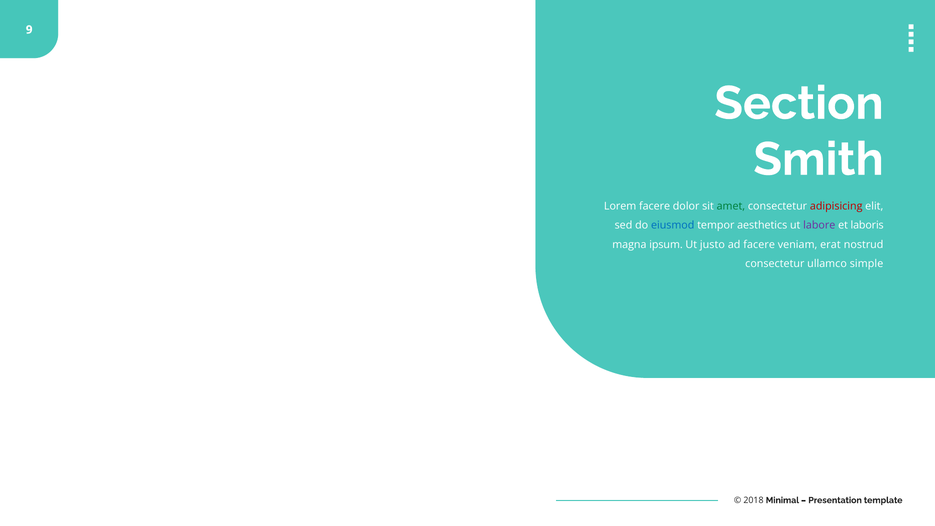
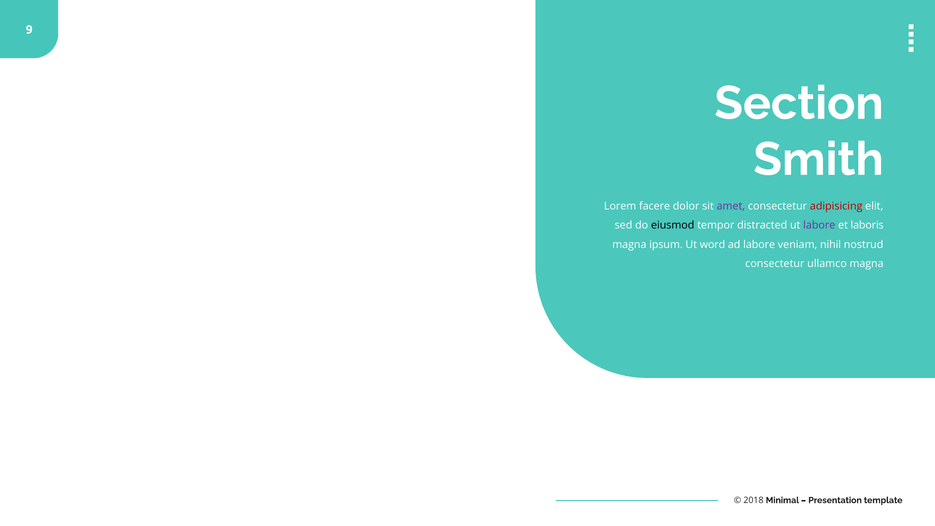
amet colour: green -> purple
eiusmod colour: blue -> black
aesthetics: aesthetics -> distracted
justo: justo -> word
ad facere: facere -> labore
erat: erat -> nihil
ullamco simple: simple -> magna
